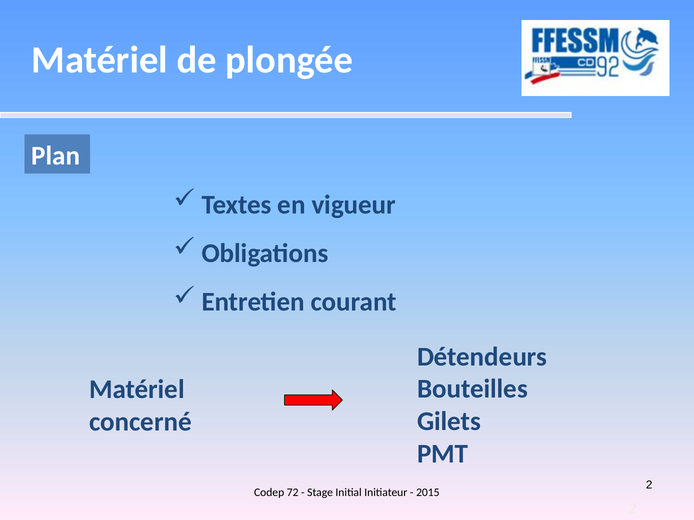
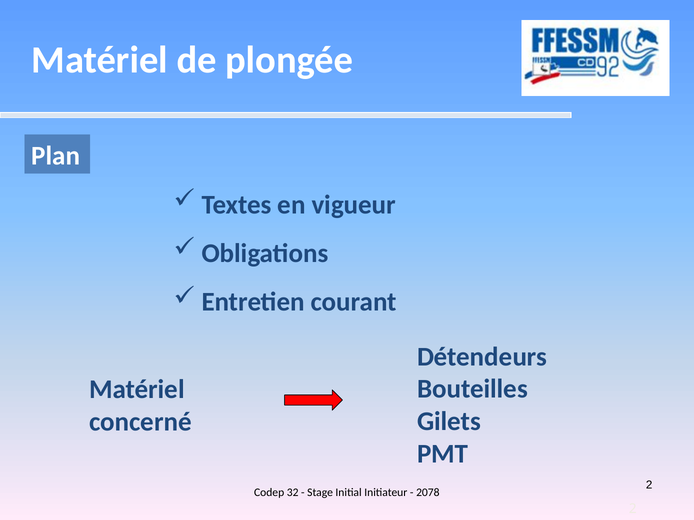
72: 72 -> 32
2015: 2015 -> 2078
